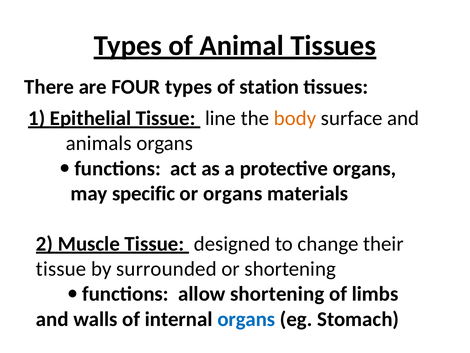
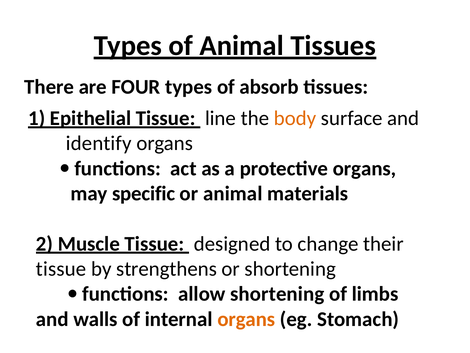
station: station -> absorb
animals: animals -> identify
or organs: organs -> animal
surrounded: surrounded -> strengthens
organs at (246, 319) colour: blue -> orange
